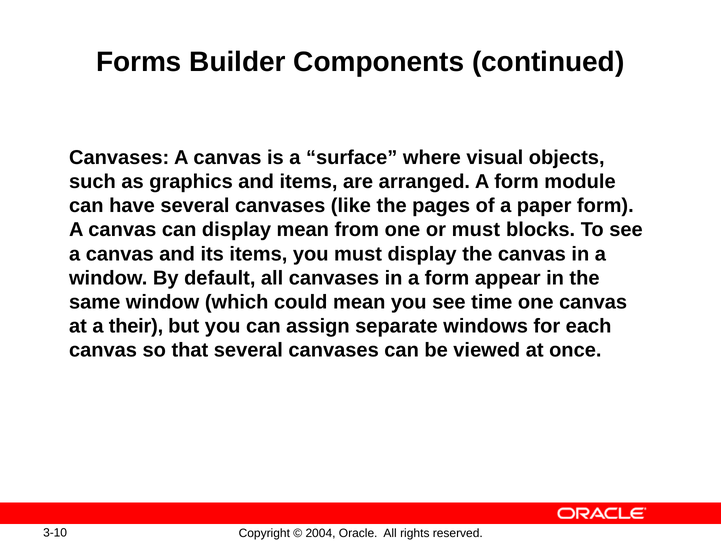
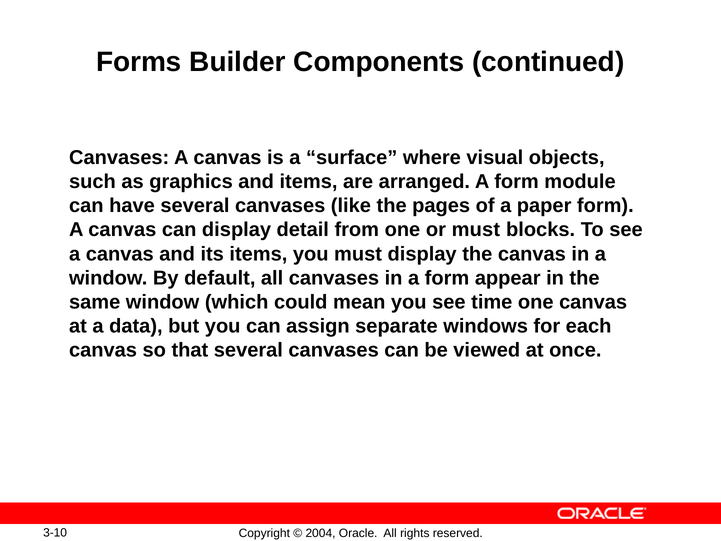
display mean: mean -> detail
their: their -> data
